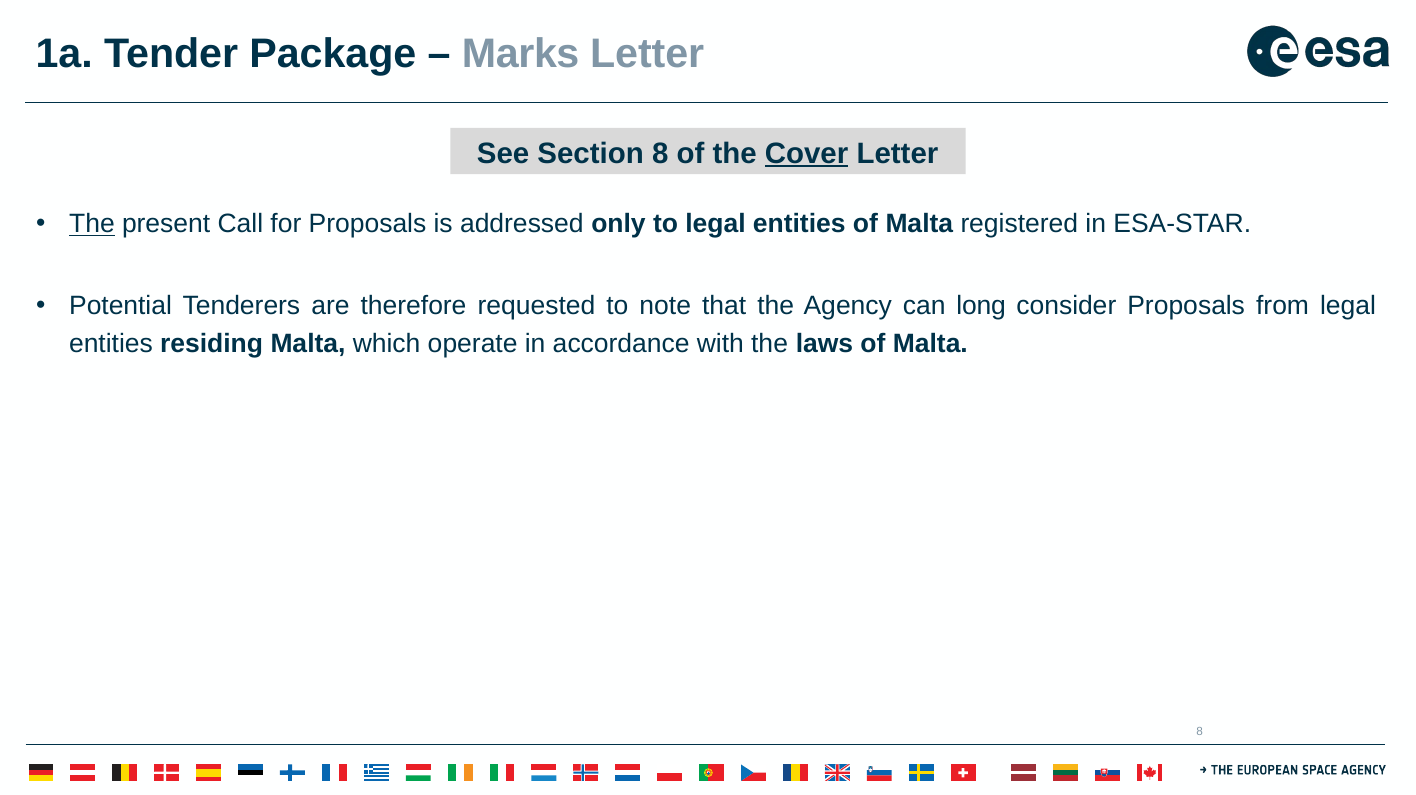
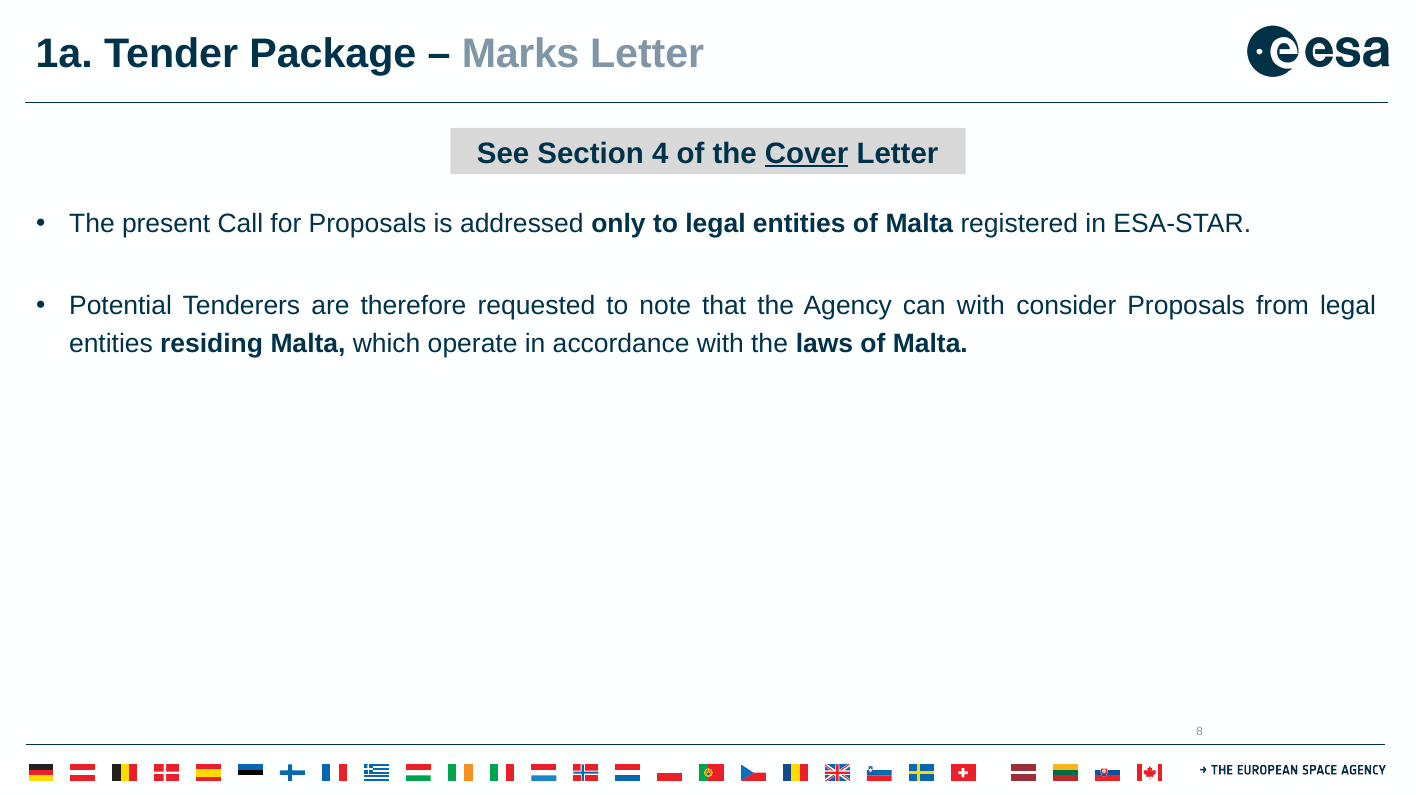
Section 8: 8 -> 4
The at (92, 224) underline: present -> none
can long: long -> with
